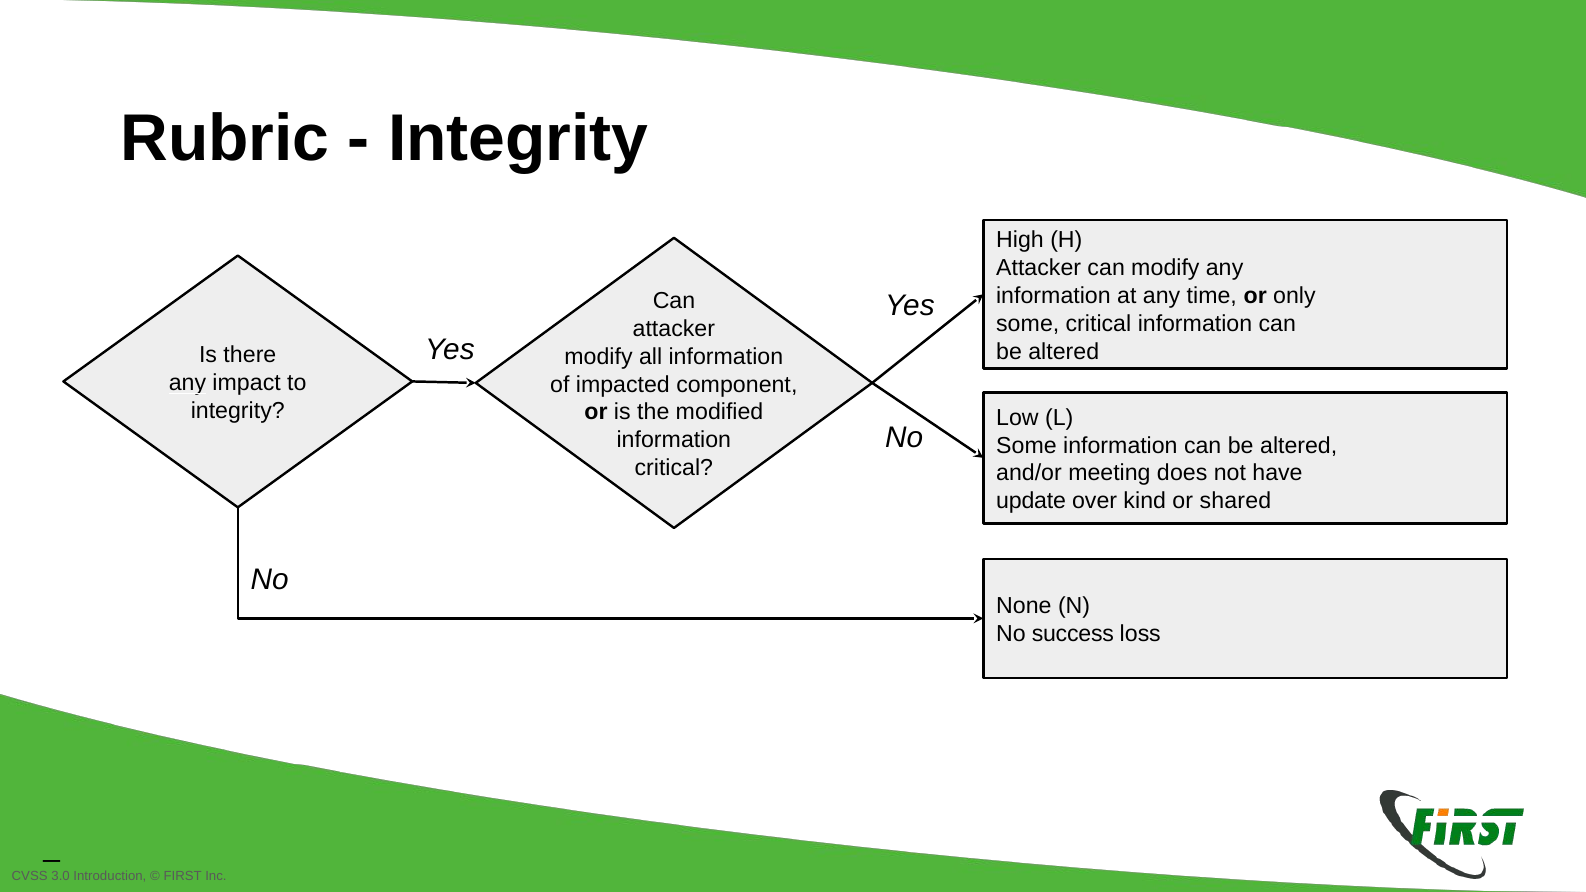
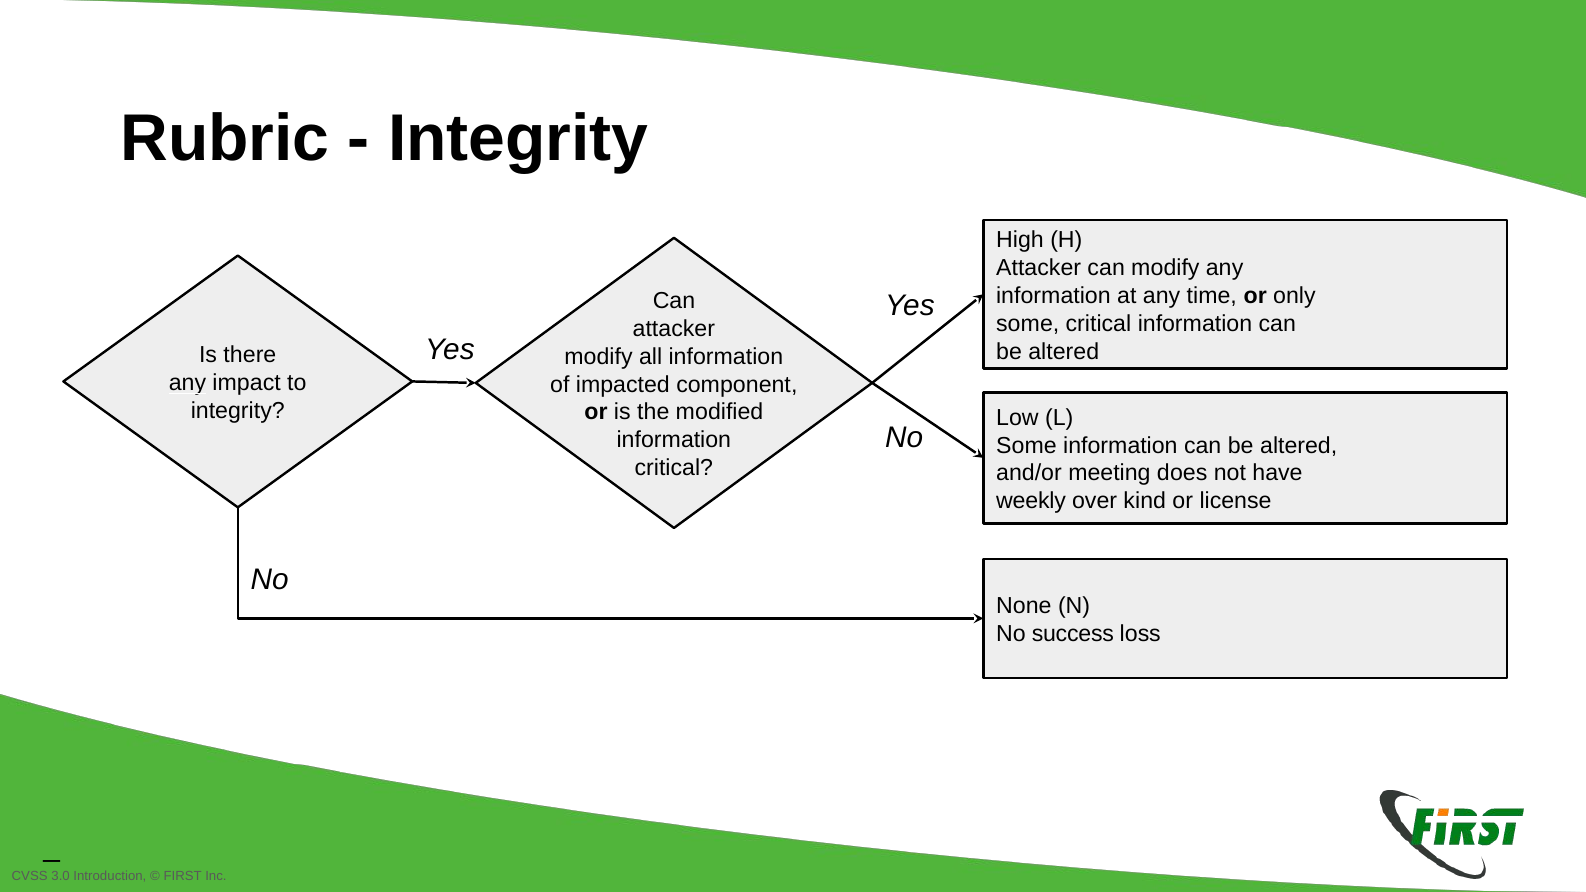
update: update -> weekly
shared: shared -> license
